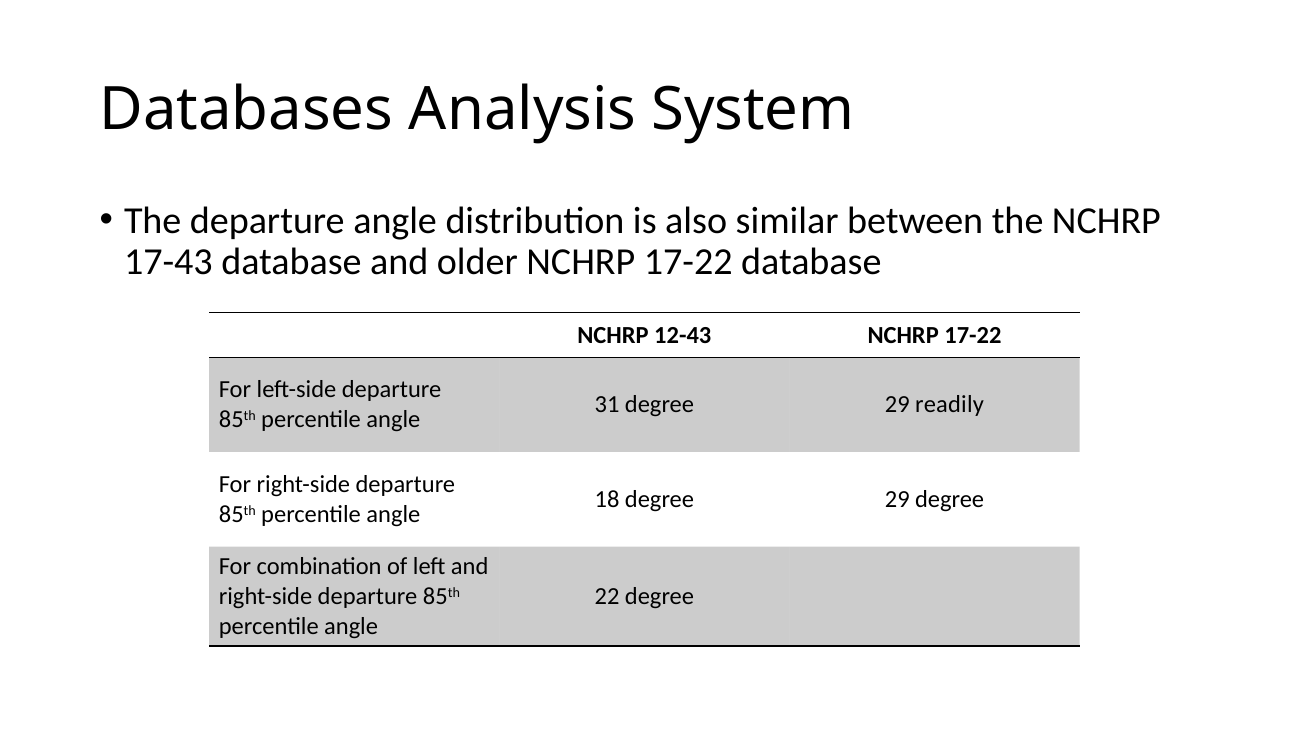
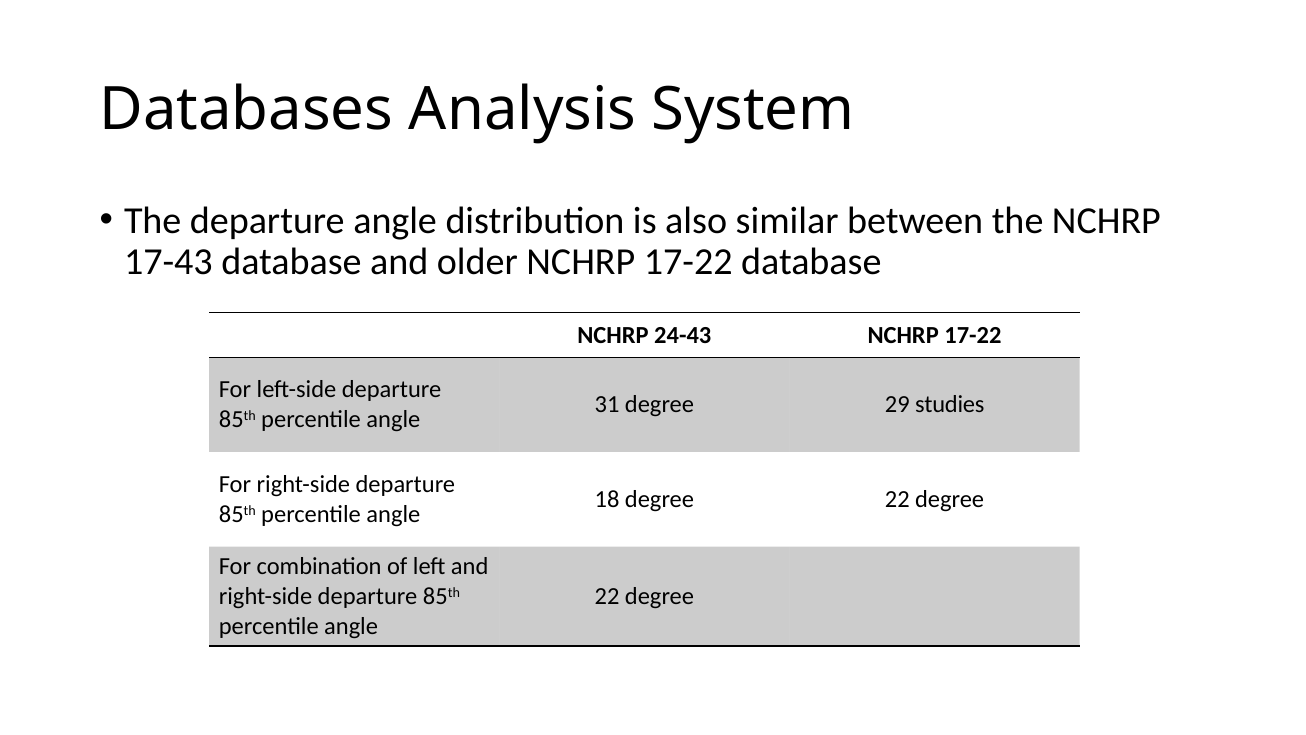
12-43: 12-43 -> 24-43
readily: readily -> studies
18 degree 29: 29 -> 22
